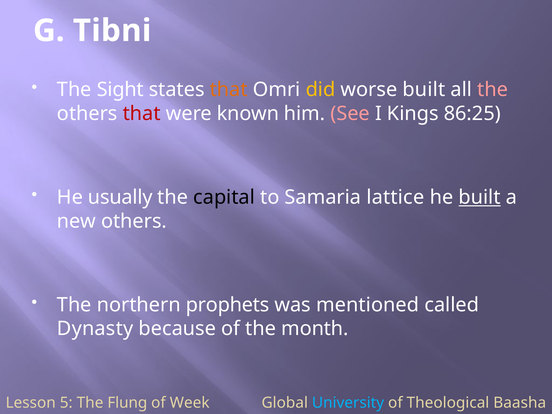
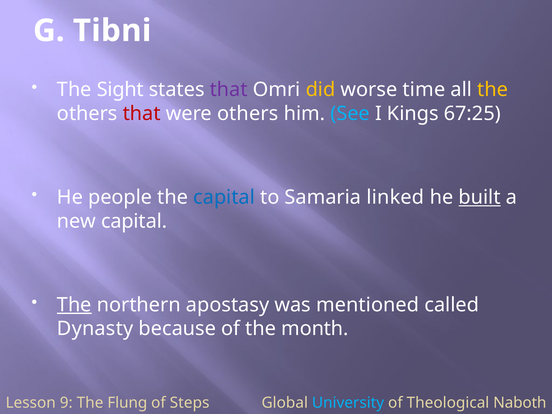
that at (229, 90) colour: orange -> purple
worse built: built -> time
the at (493, 90) colour: pink -> yellow
were known: known -> others
See colour: pink -> light blue
86:25: 86:25 -> 67:25
usually: usually -> people
capital at (224, 197) colour: black -> blue
lattice: lattice -> linked
new others: others -> capital
The at (74, 305) underline: none -> present
prophets: prophets -> apostasy
5: 5 -> 9
Week: Week -> Steps
Baasha: Baasha -> Naboth
